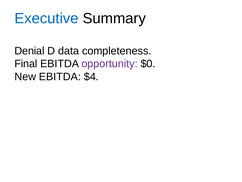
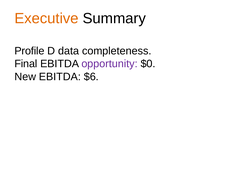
Executive colour: blue -> orange
Denial: Denial -> Profile
$4: $4 -> $6
